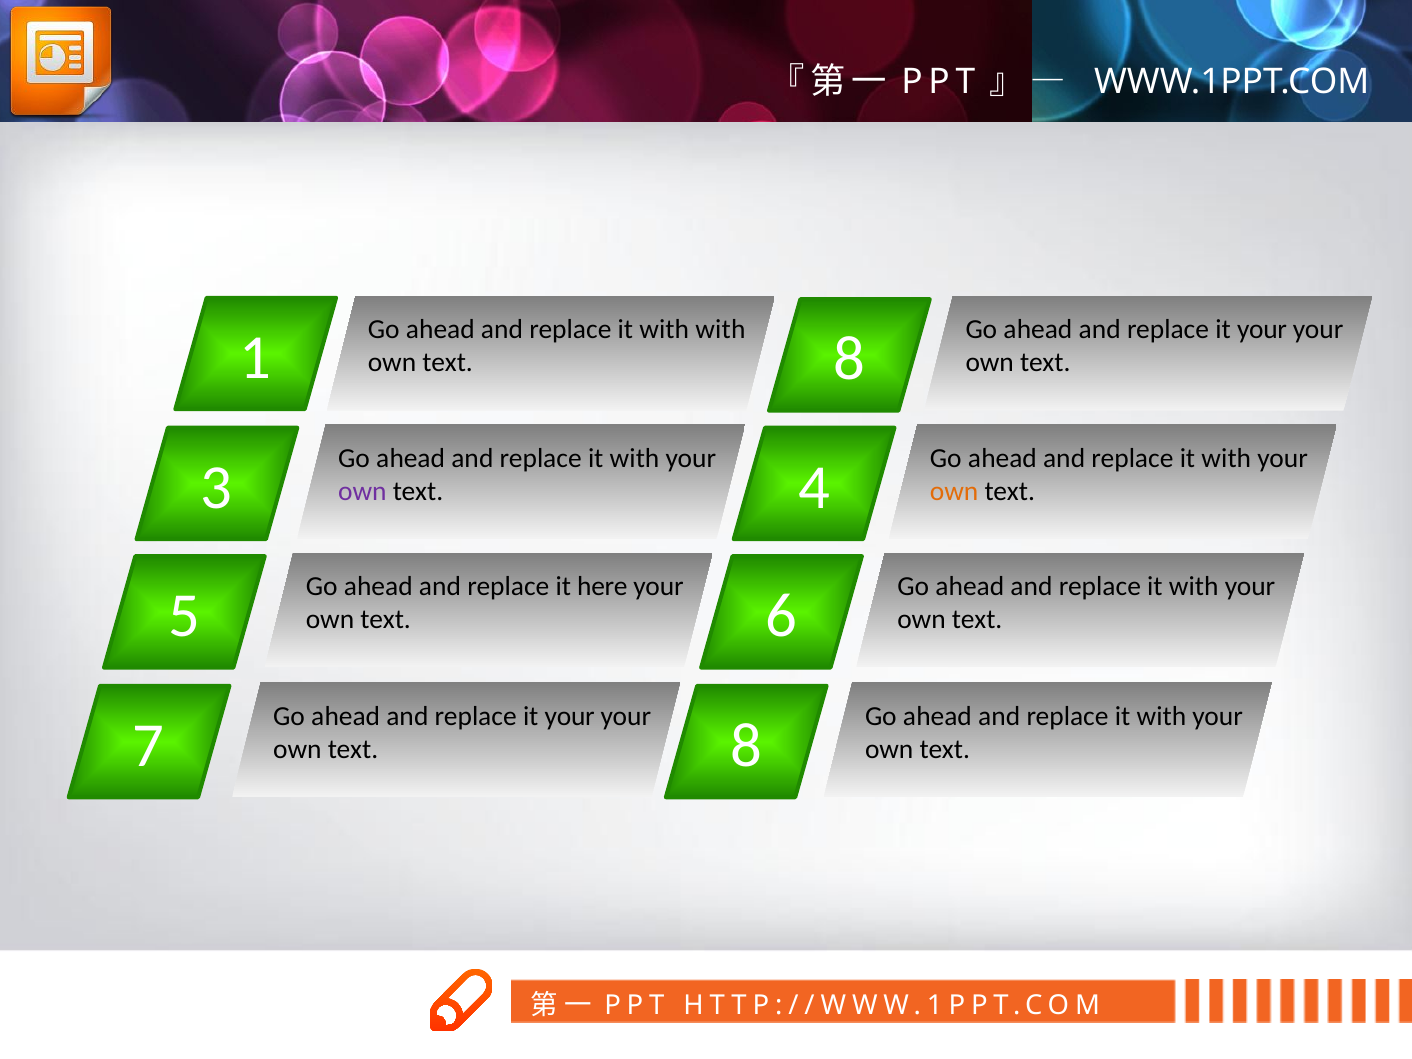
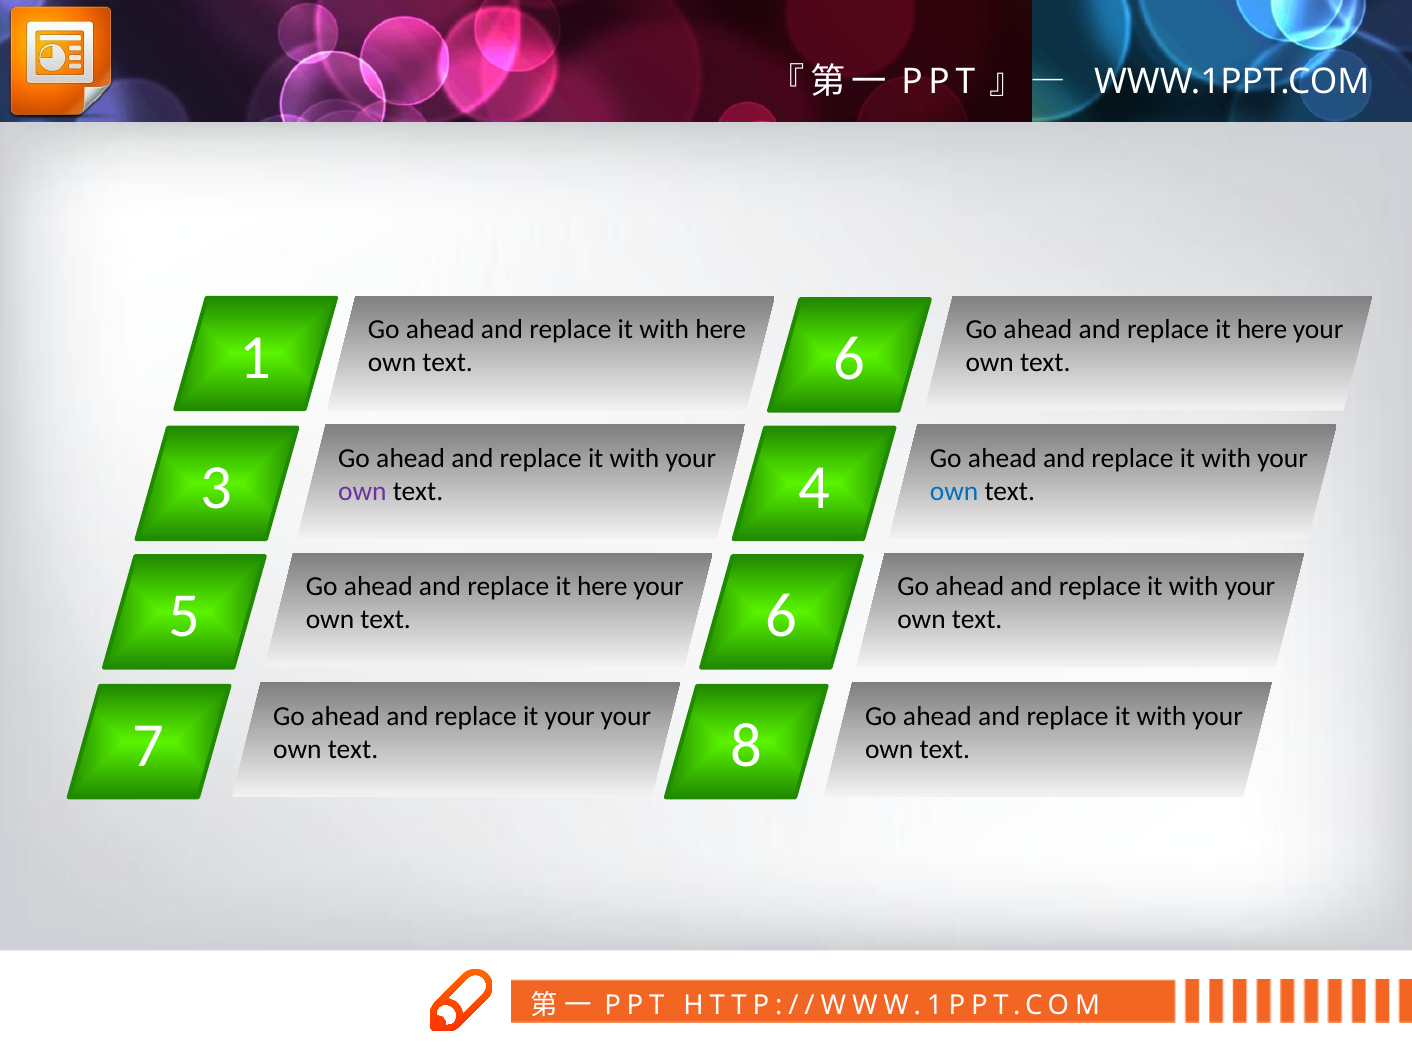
your at (1262, 330): your -> here
with with: with -> here
text 8: 8 -> 6
own at (954, 492) colour: orange -> blue
